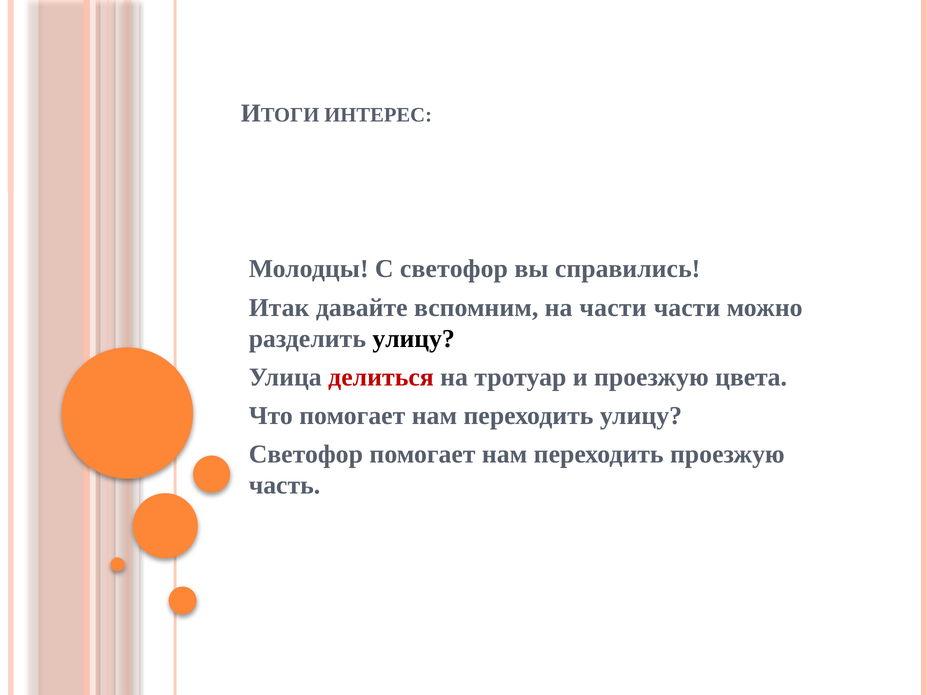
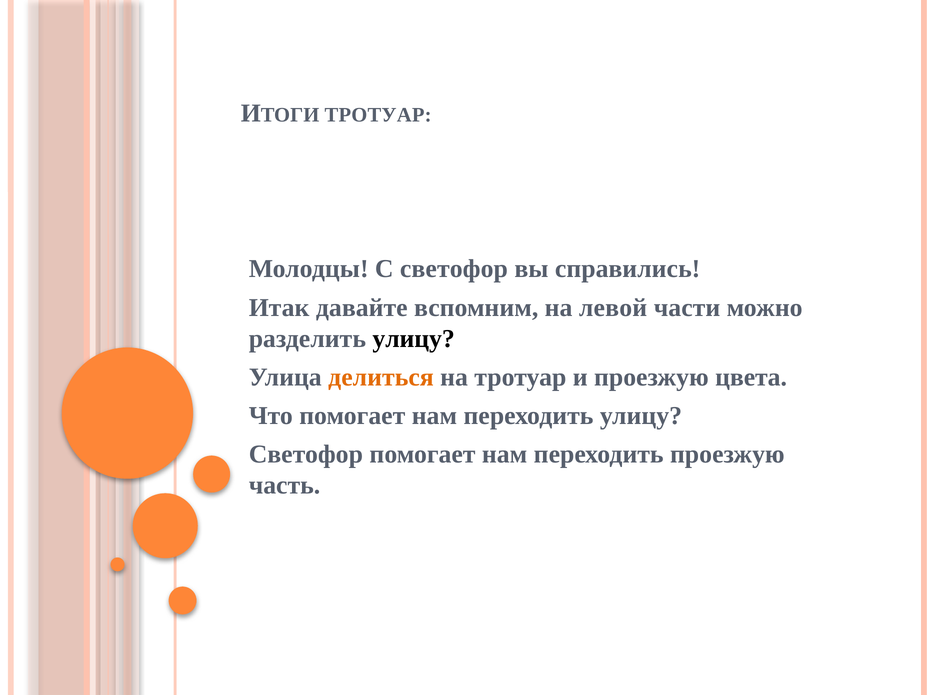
ИНТЕРЕС at (378, 115): ИНТЕРЕС -> ТРОТУАР
на части: части -> левой
делиться colour: red -> orange
